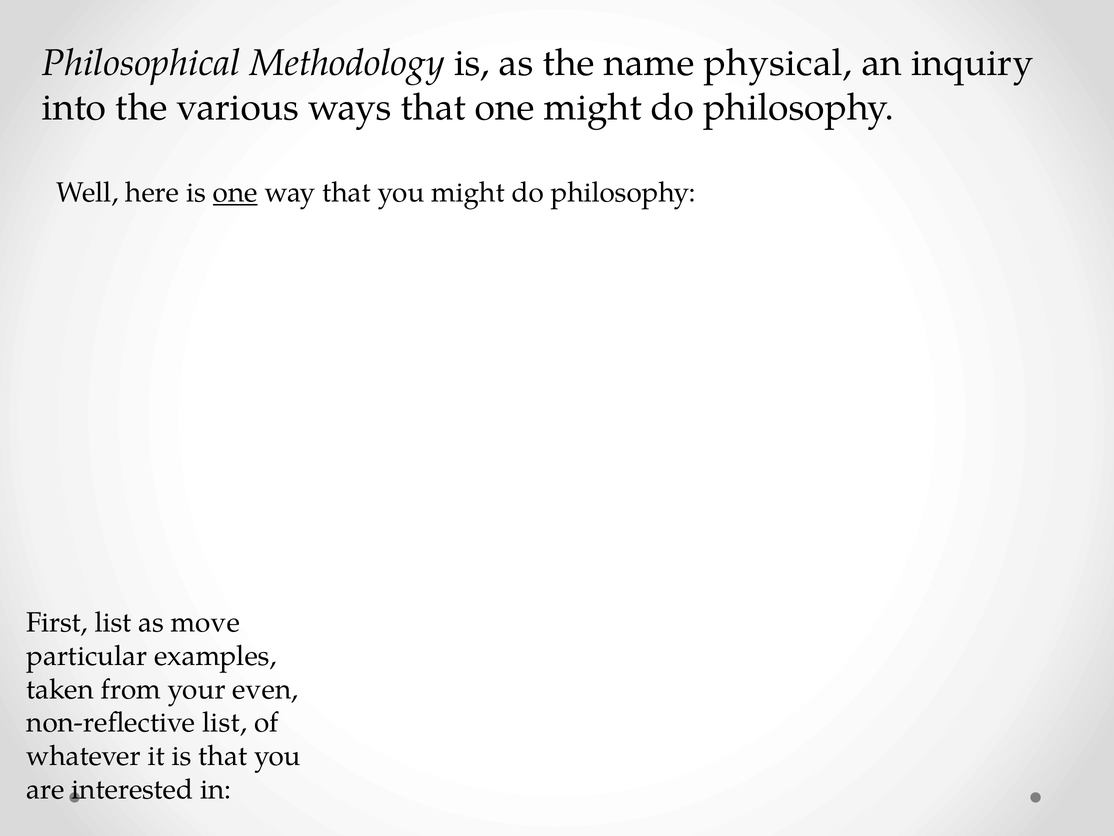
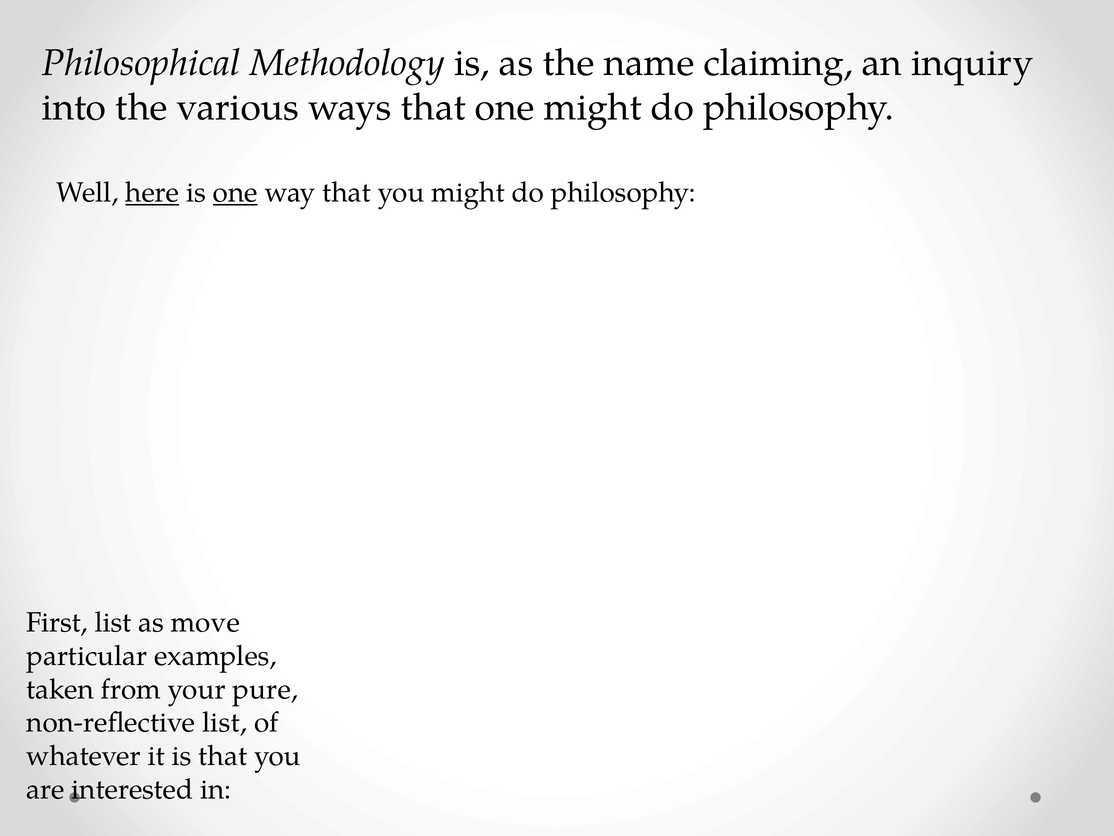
physical: physical -> claiming
here underline: none -> present
even: even -> pure
